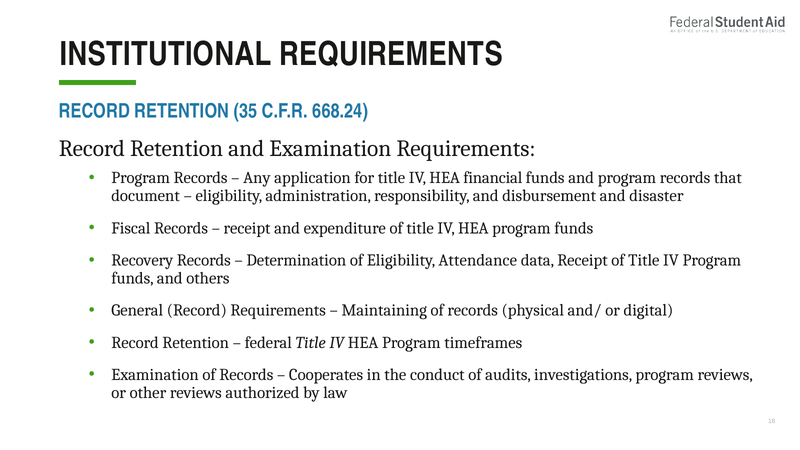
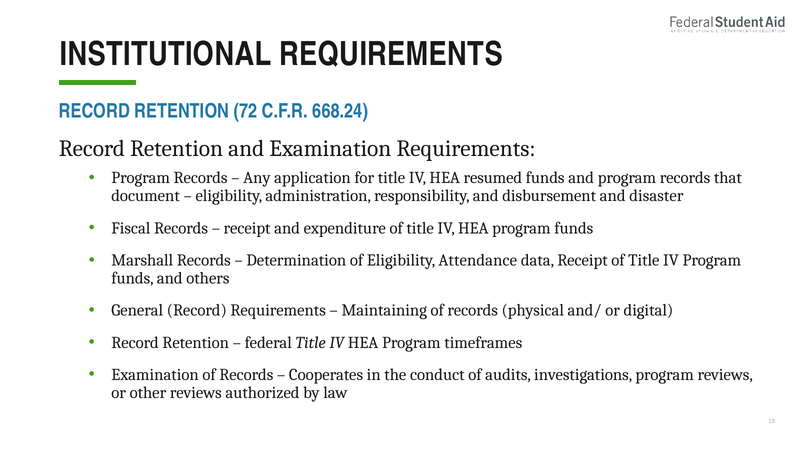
35: 35 -> 72
financial: financial -> resumed
Recovery: Recovery -> Marshall
